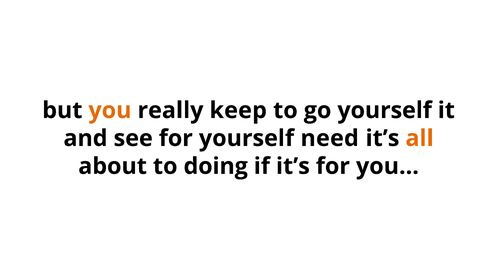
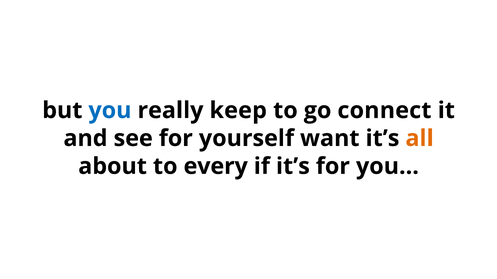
you colour: orange -> blue
go yourself: yourself -> connect
need: need -> want
doing: doing -> every
